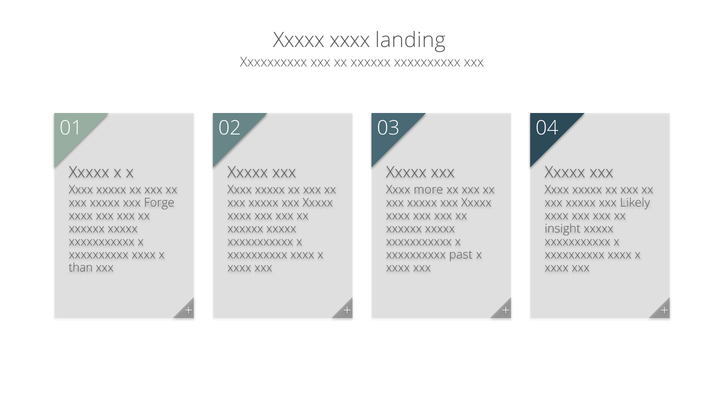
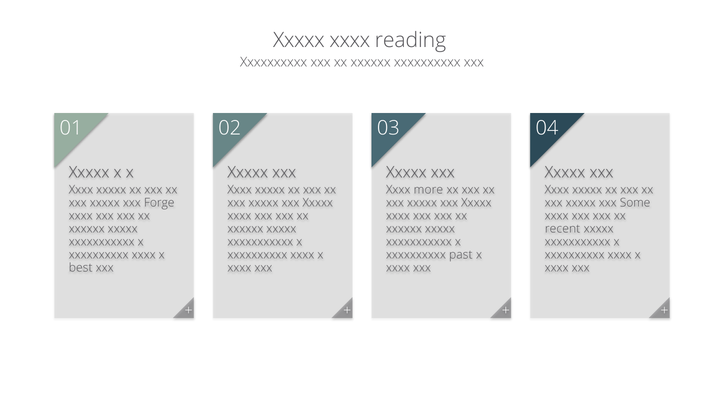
landing: landing -> reading
Likely: Likely -> Some
insight: insight -> recent
than: than -> best
